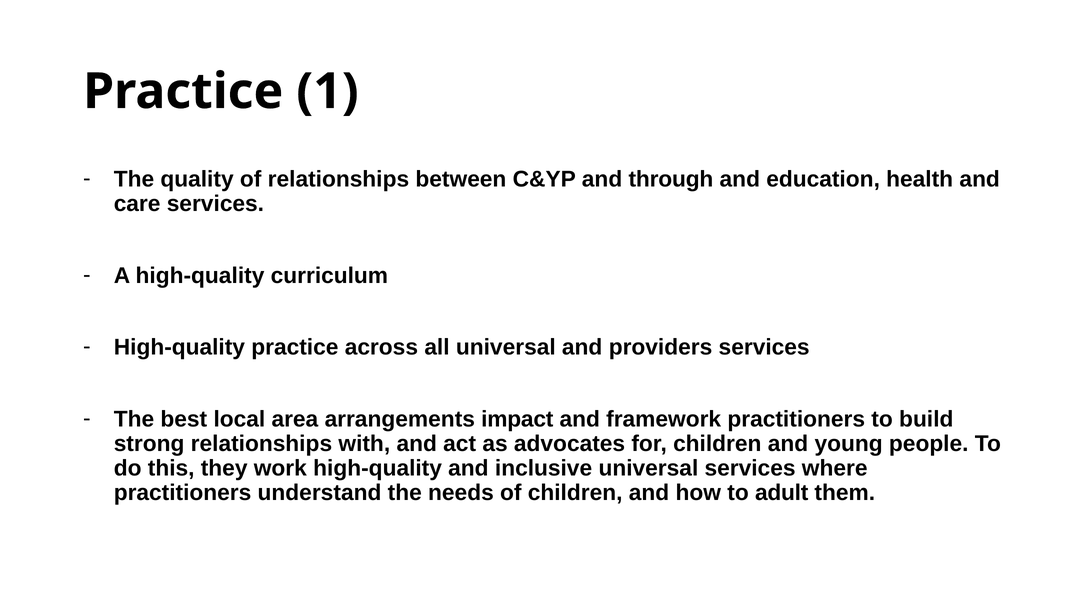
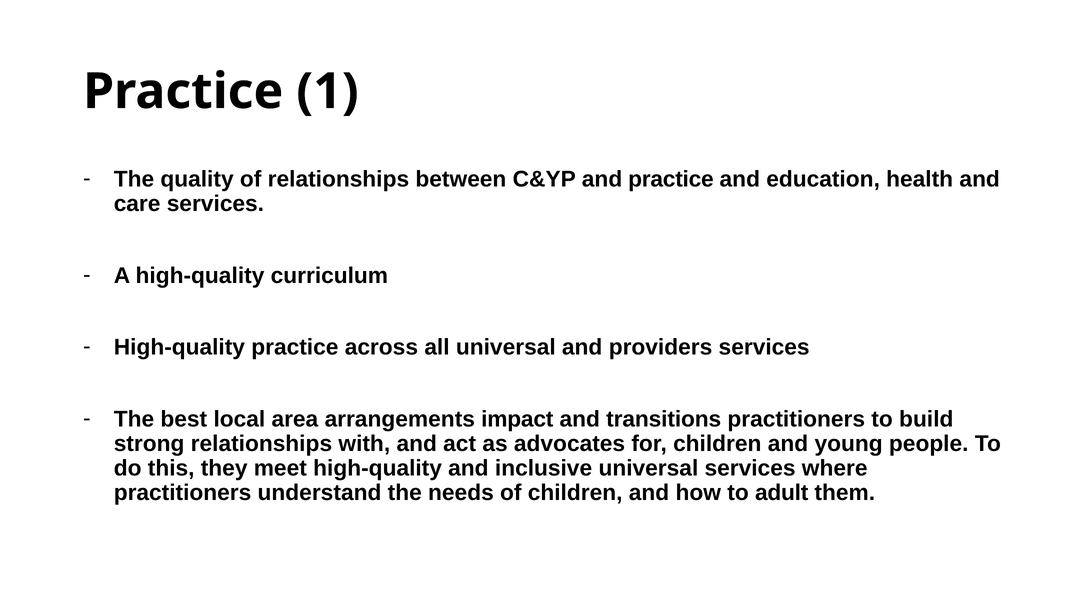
and through: through -> practice
framework: framework -> transitions
work: work -> meet
